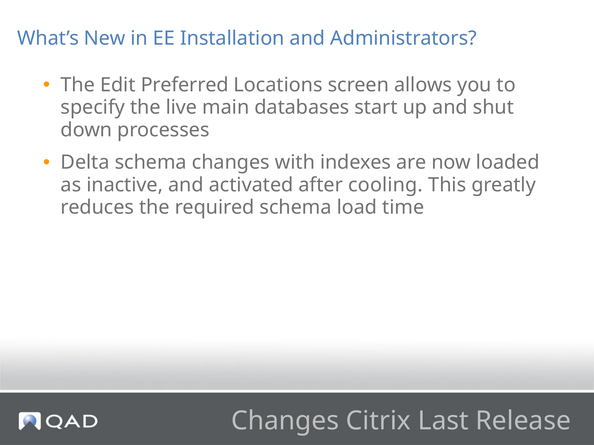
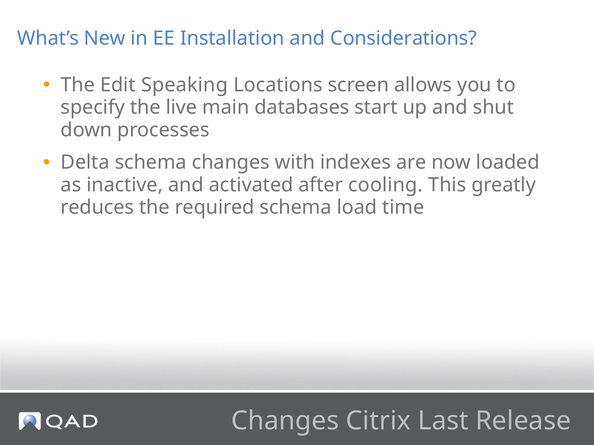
Administrators: Administrators -> Considerations
Preferred: Preferred -> Speaking
